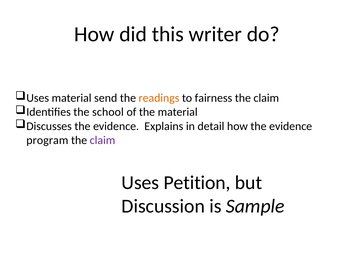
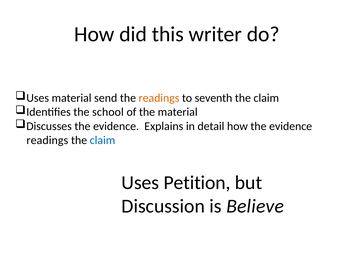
fairness: fairness -> seventh
program at (47, 141): program -> readings
claim at (102, 141) colour: purple -> blue
Sample: Sample -> Believe
